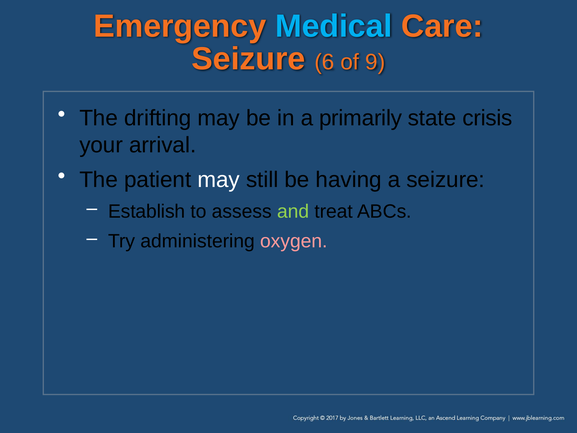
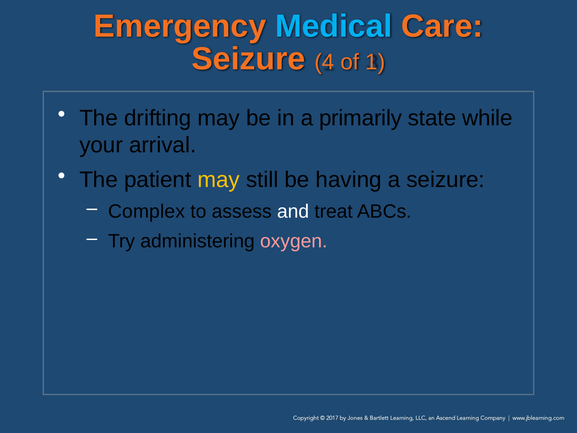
6: 6 -> 4
9: 9 -> 1
crisis: crisis -> while
may at (219, 180) colour: white -> yellow
Establish: Establish -> Complex
and colour: light green -> white
